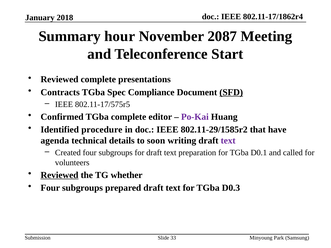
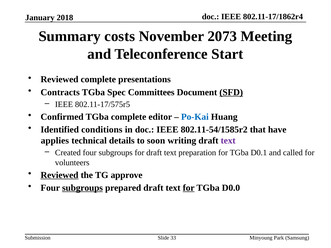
hour: hour -> costs
2087: 2087 -> 2073
Compliance: Compliance -> Committees
Po-Kai colour: purple -> blue
procedure: procedure -> conditions
802.11-29/1585r2: 802.11-29/1585r2 -> 802.11-54/1585r2
agenda: agenda -> applies
whether: whether -> approve
subgroups at (83, 188) underline: none -> present
for at (189, 188) underline: none -> present
D0.3: D0.3 -> D0.0
